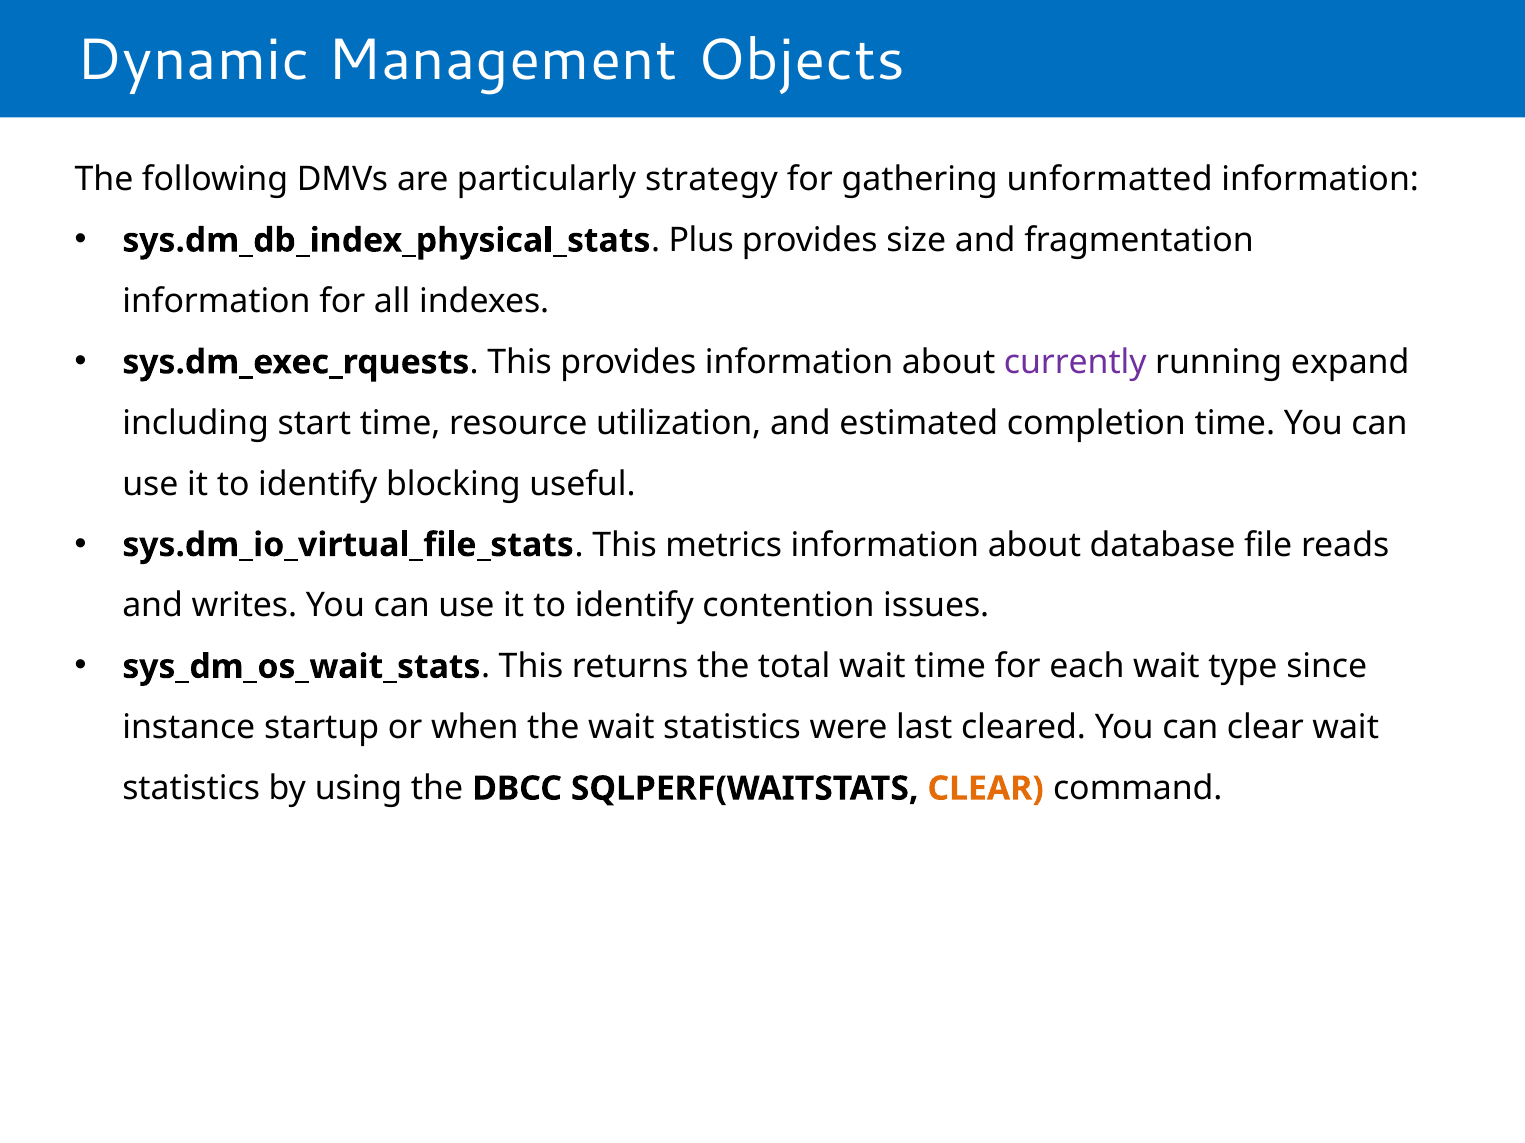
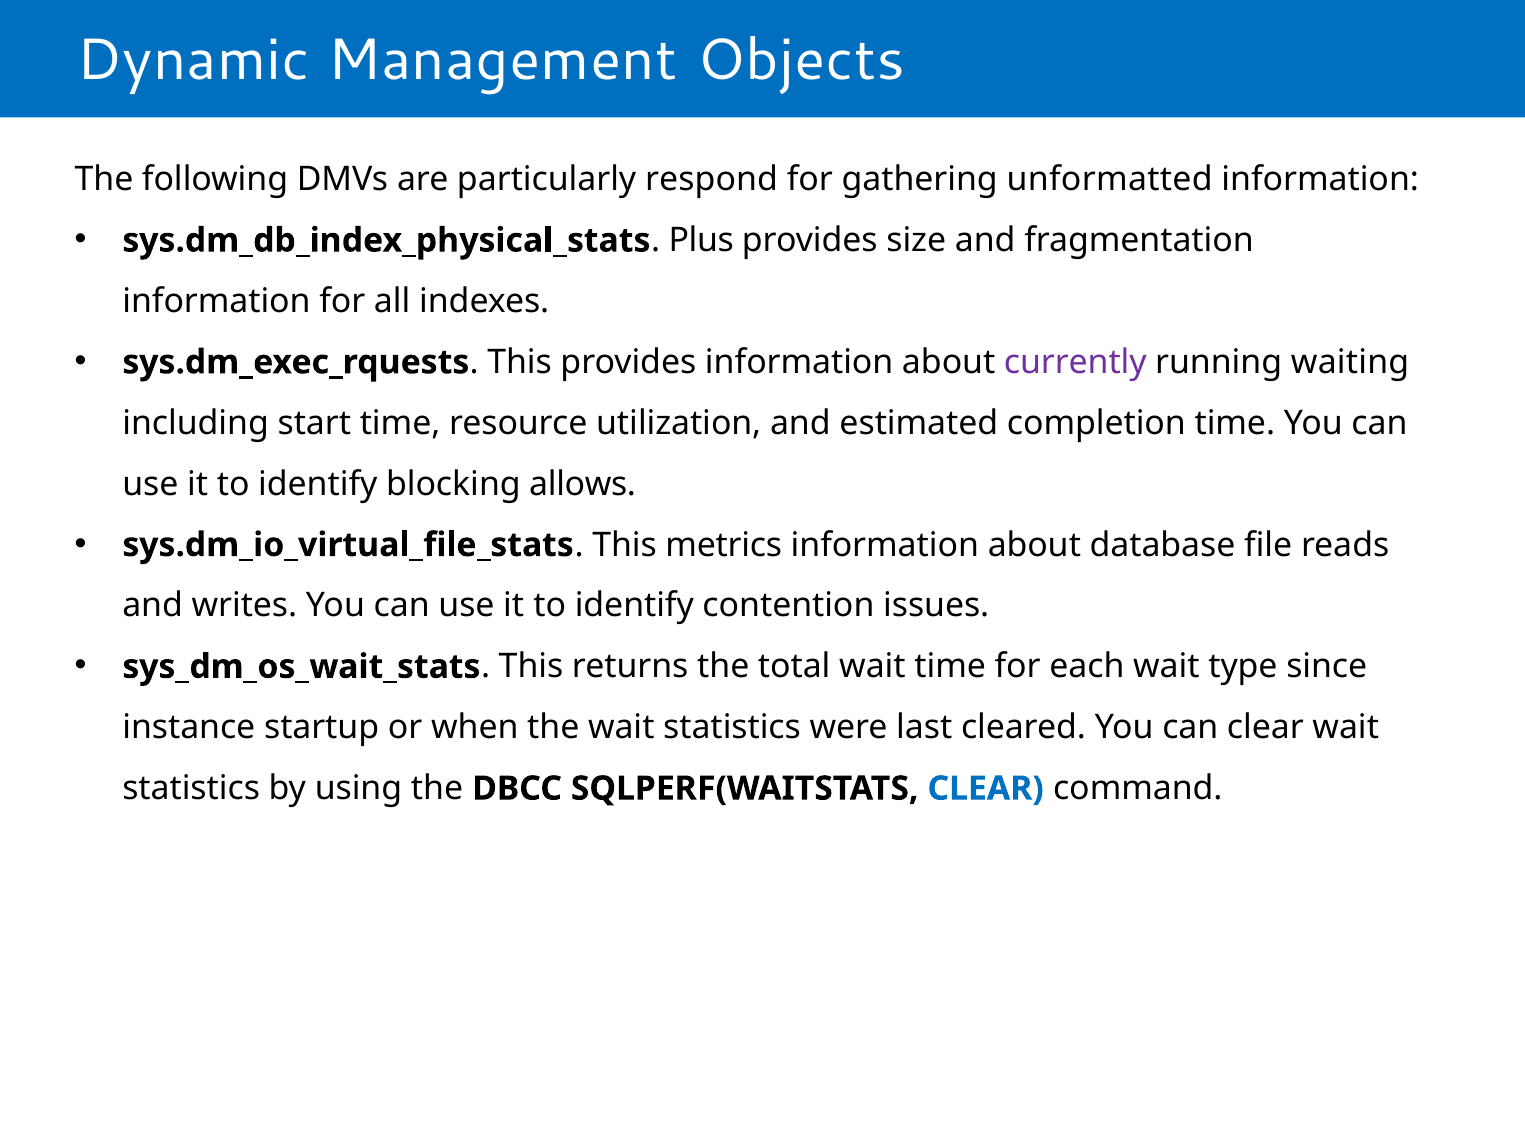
strategy: strategy -> respond
expand: expand -> waiting
useful: useful -> allows
CLEAR at (986, 789) colour: orange -> blue
